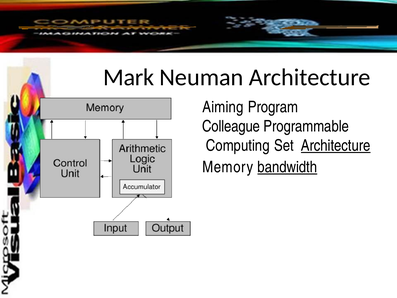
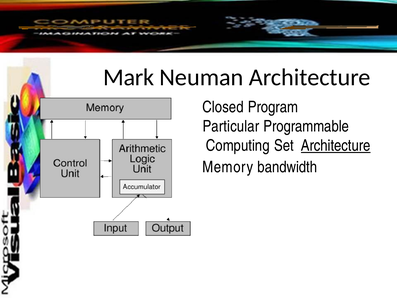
Aiming: Aiming -> Closed
Colleague: Colleague -> Particular
bandwidth underline: present -> none
